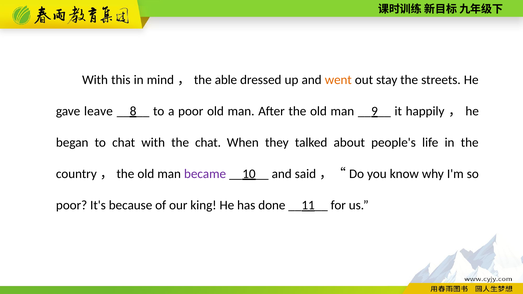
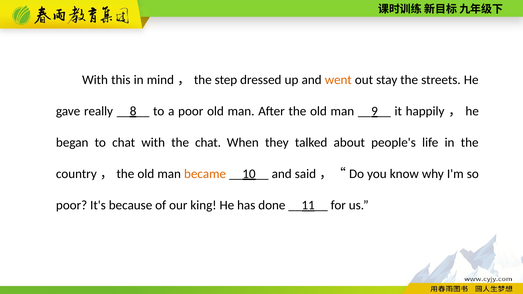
able: able -> step
leave: leave -> really
became colour: purple -> orange
